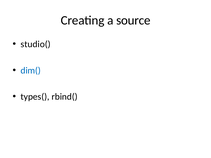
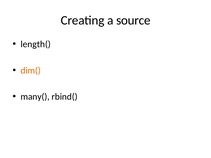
studio(: studio( -> length(
dim( colour: blue -> orange
types(: types( -> many(
